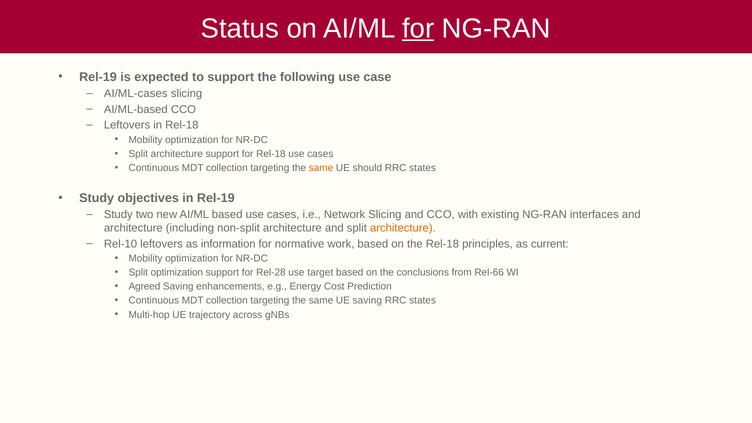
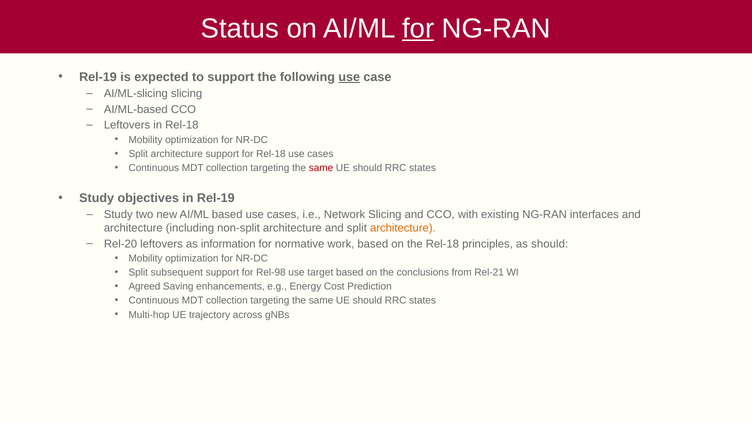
use at (349, 77) underline: none -> present
AI/ML-cases: AI/ML-cases -> AI/ML-slicing
same at (321, 168) colour: orange -> red
Rel-10: Rel-10 -> Rel-20
as current: current -> should
Split optimization: optimization -> subsequent
Rel-28: Rel-28 -> Rel-98
Rel-66: Rel-66 -> Rel-21
saving at (367, 301): saving -> should
